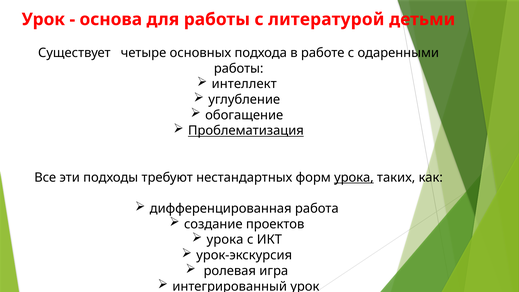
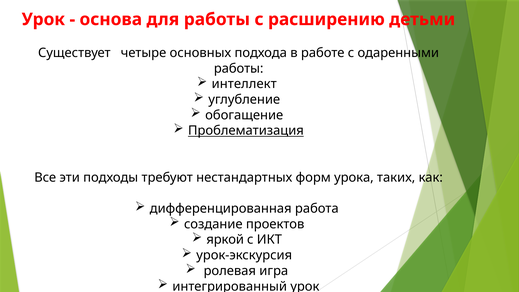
литературой: литературой -> расширению
урока at (354, 177) underline: present -> none
урока at (225, 240): урока -> яркой
